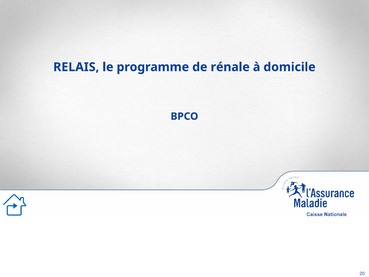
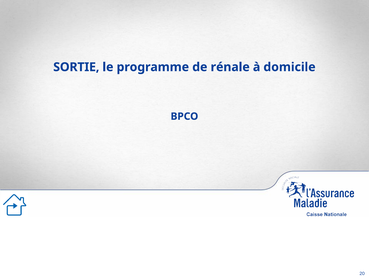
RELAIS: RELAIS -> SORTIE
